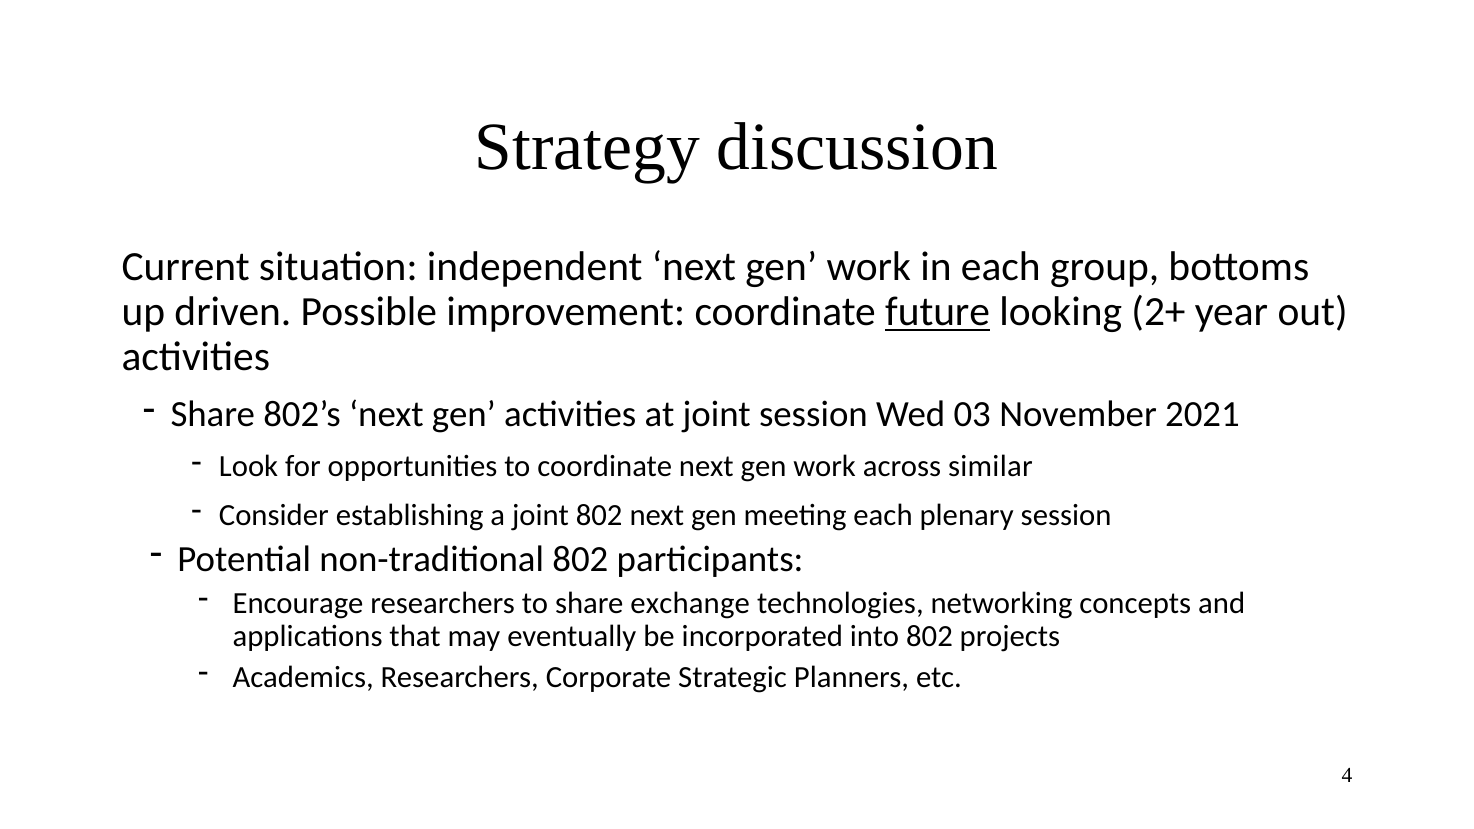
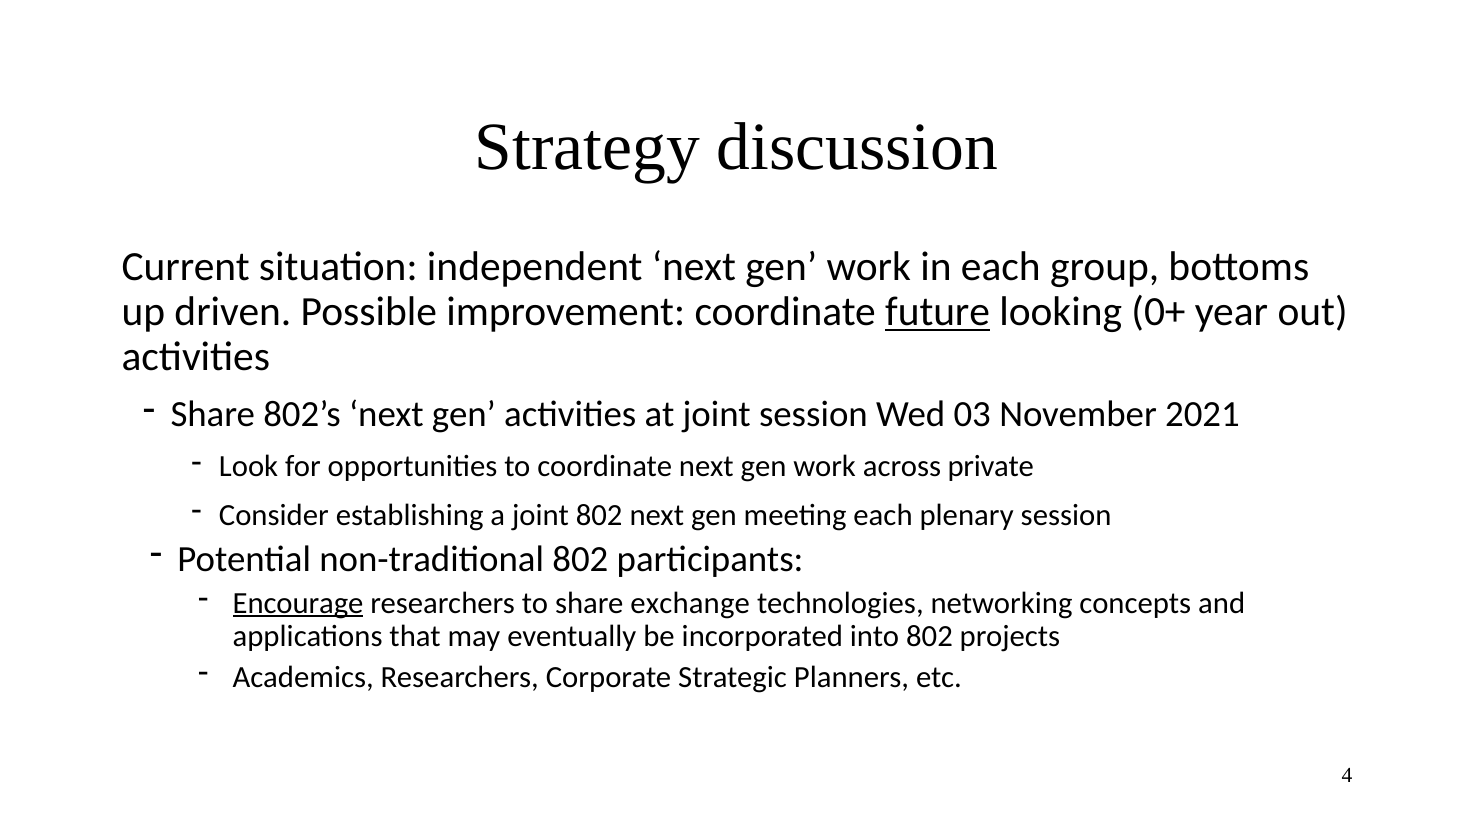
2+: 2+ -> 0+
similar: similar -> private
Encourage underline: none -> present
